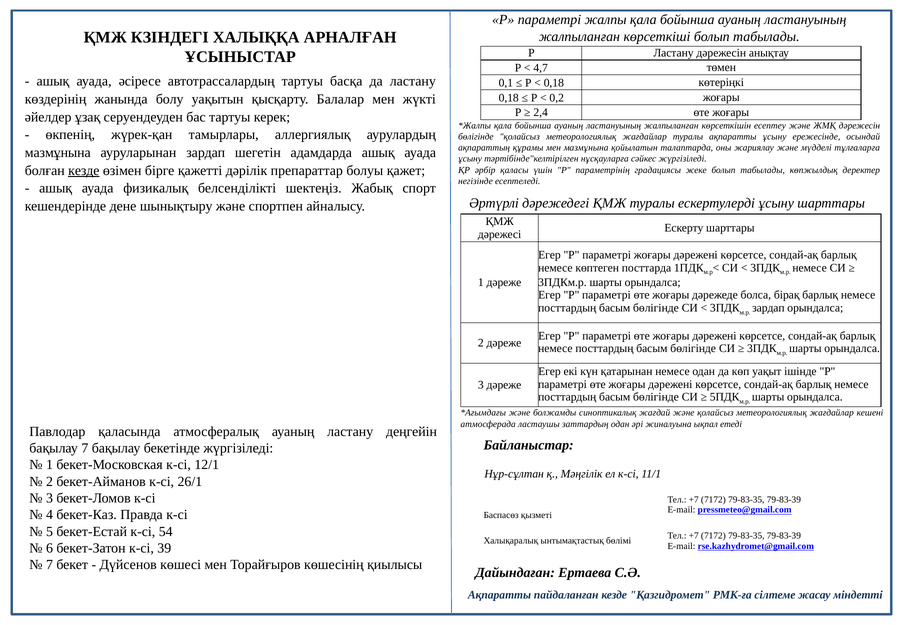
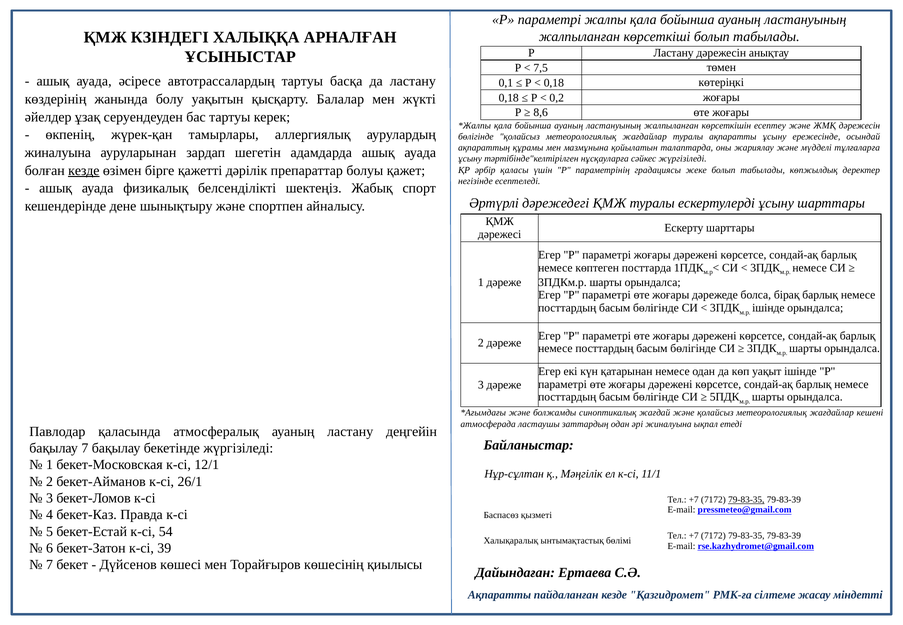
4,7: 4,7 -> 7,5
2,4: 2,4 -> 8,6
мазмұнына at (58, 153): мазмұнына -> жиналуына
зардап at (768, 308): зардап -> ішінде
79-83-35 at (746, 500) underline: none -> present
